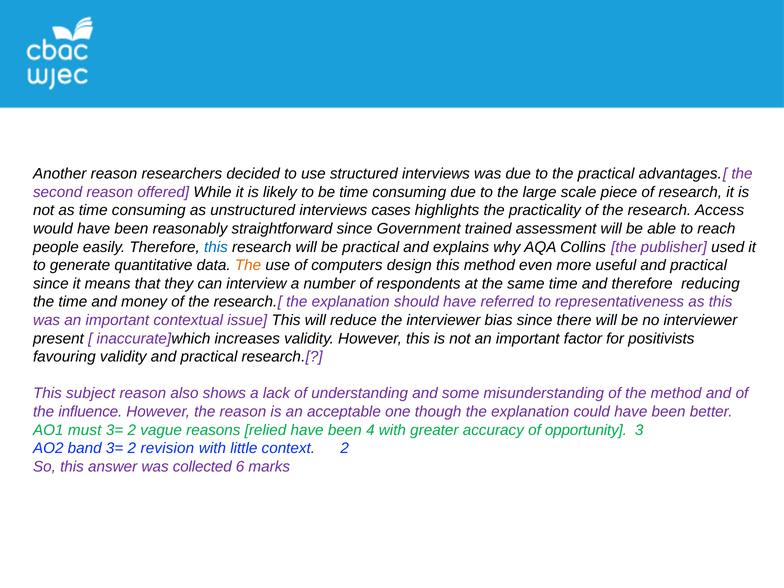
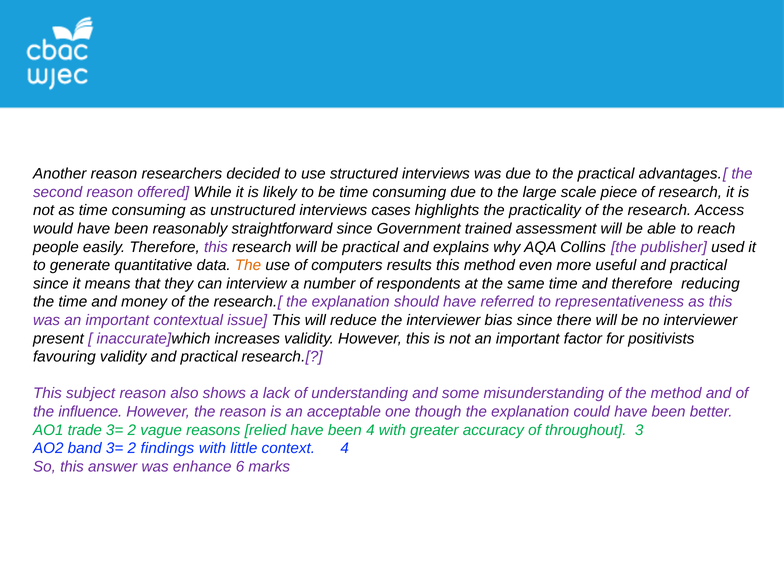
this at (216, 247) colour: blue -> purple
design: design -> results
must: must -> trade
opportunity: opportunity -> throughout
revision: revision -> findings
context 2: 2 -> 4
collected: collected -> enhance
